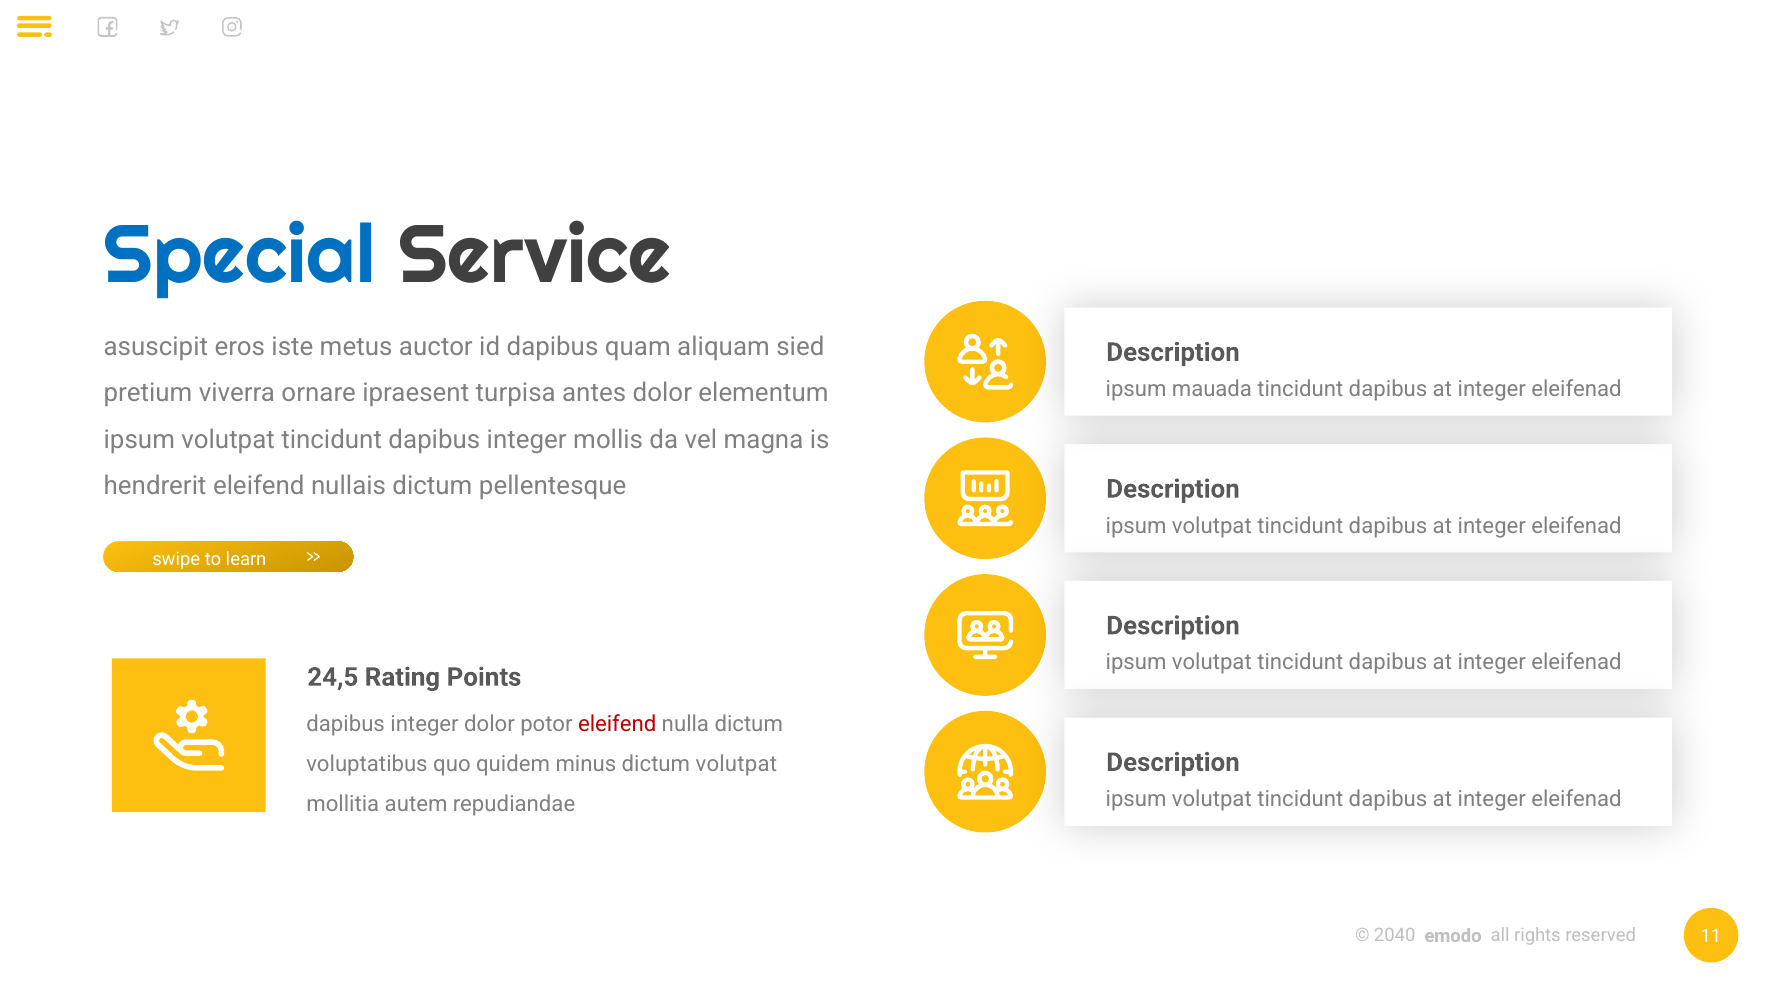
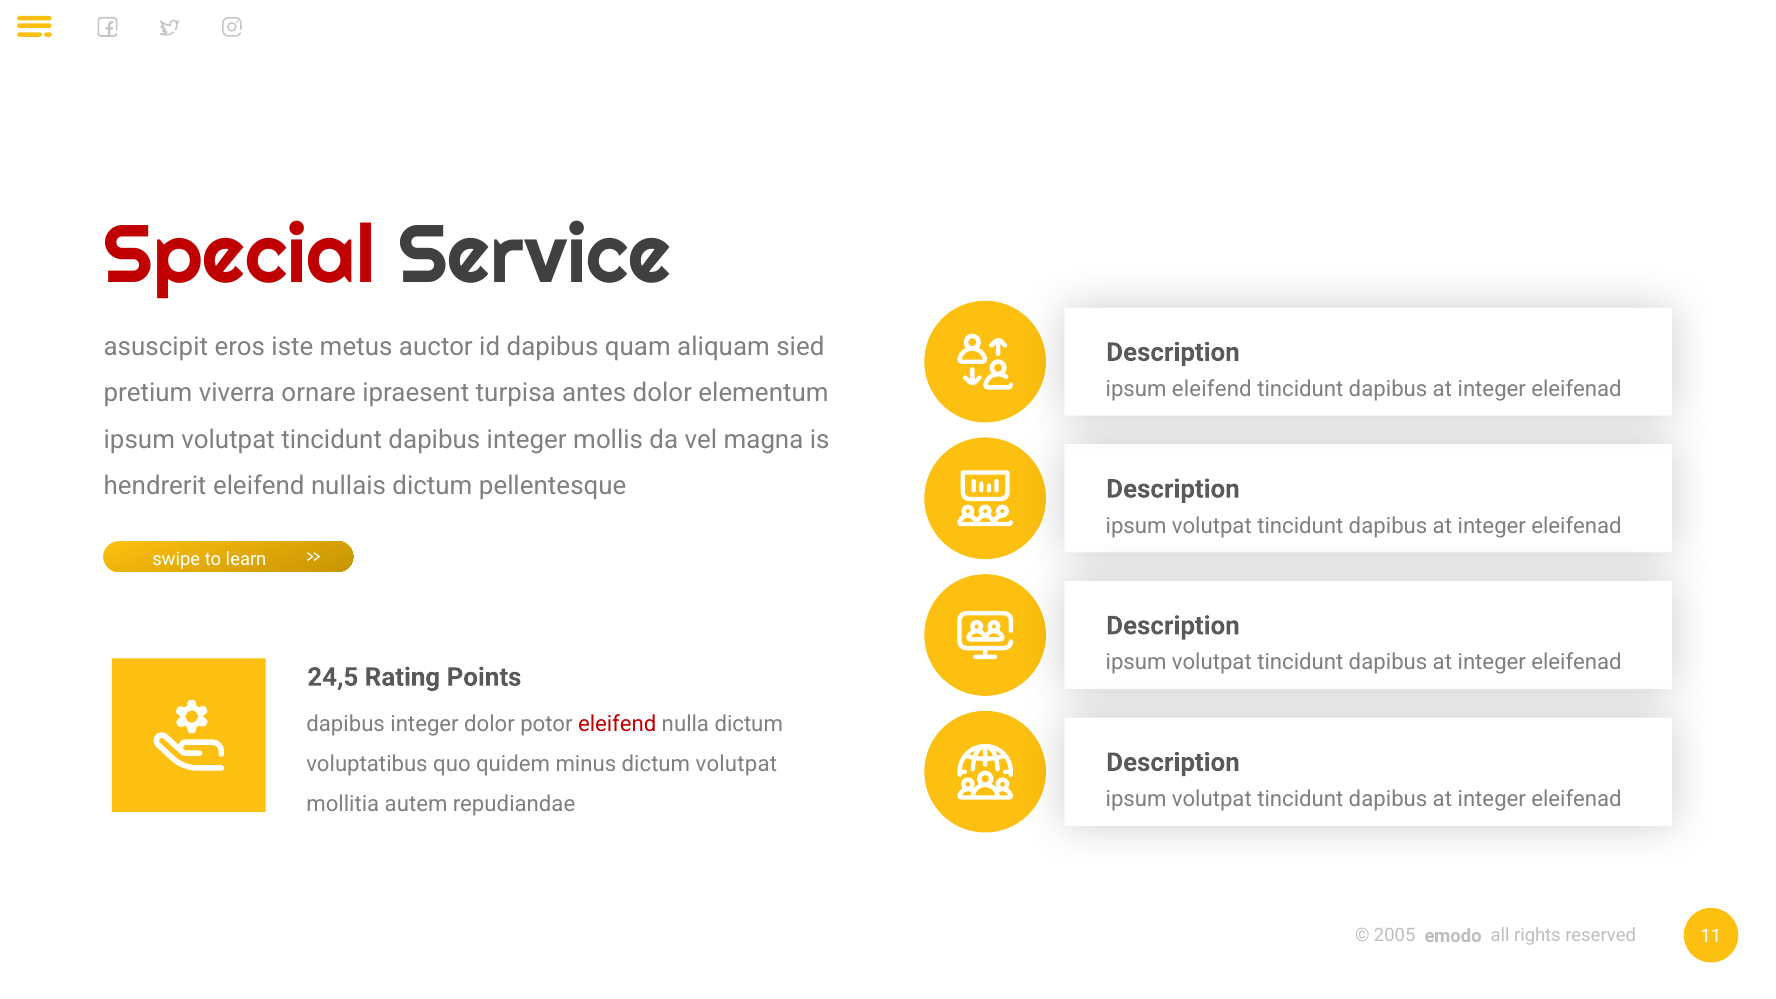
Special colour: blue -> red
ipsum mauada: mauada -> eleifend
2040: 2040 -> 2005
